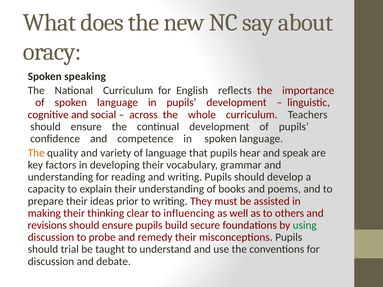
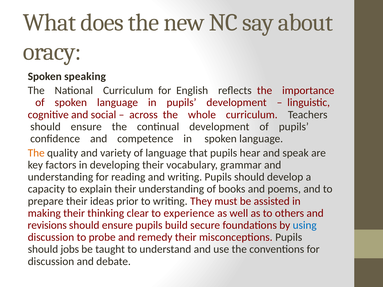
influencing: influencing -> experience
using colour: green -> blue
trial: trial -> jobs
